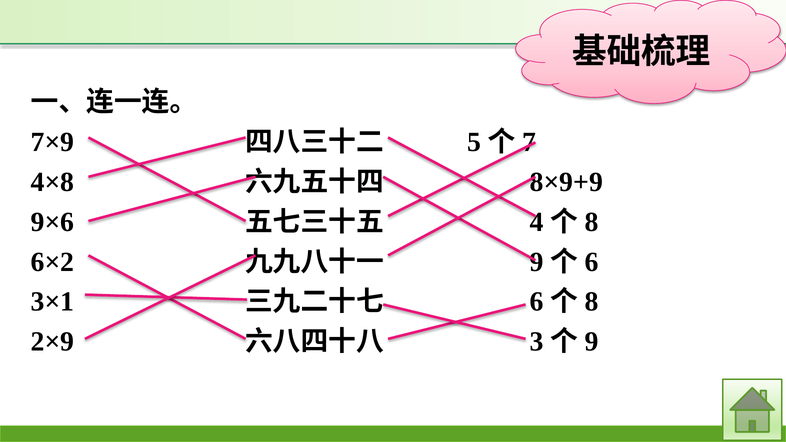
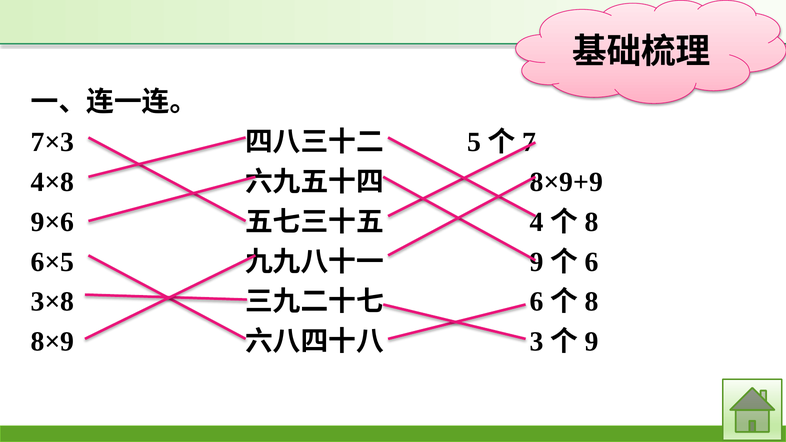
7×9: 7×9 -> 7×3
6×2: 6×2 -> 6×5
3×1: 3×1 -> 3×8
2×9: 2×9 -> 8×9
